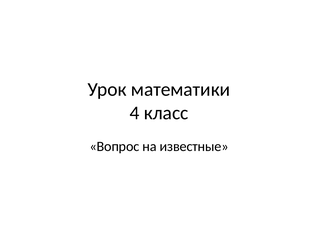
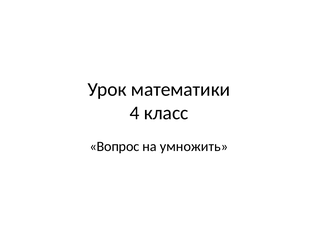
известные: известные -> умножить
